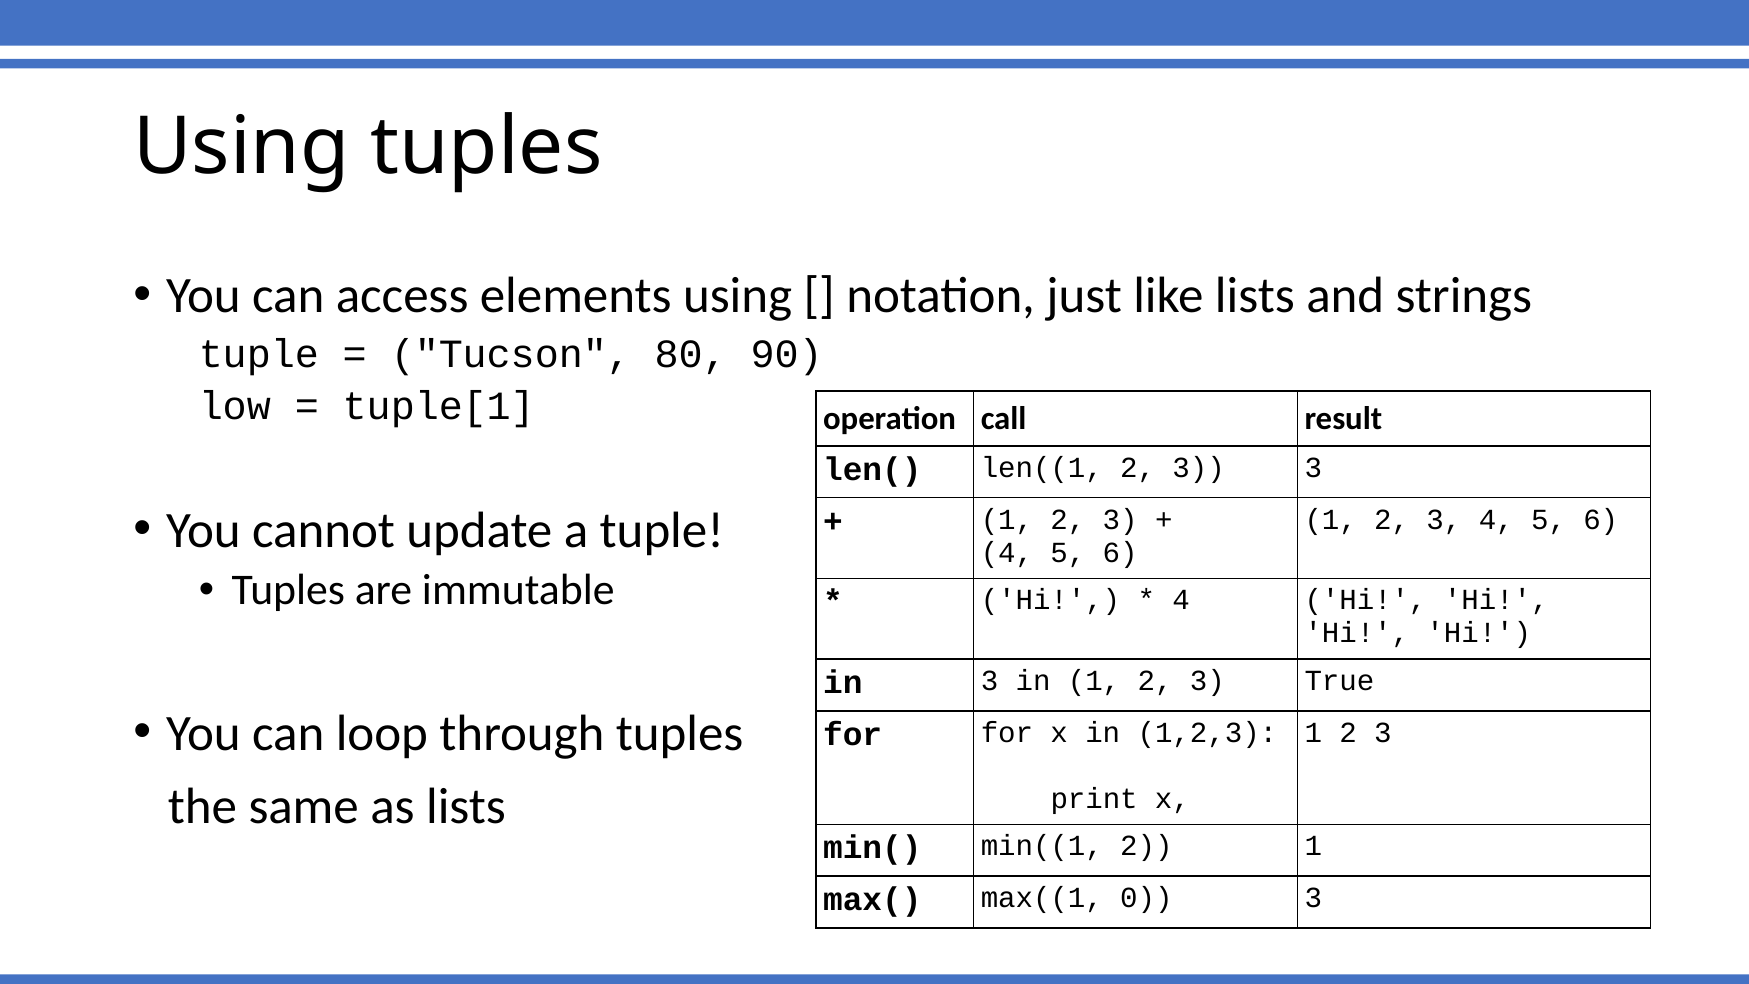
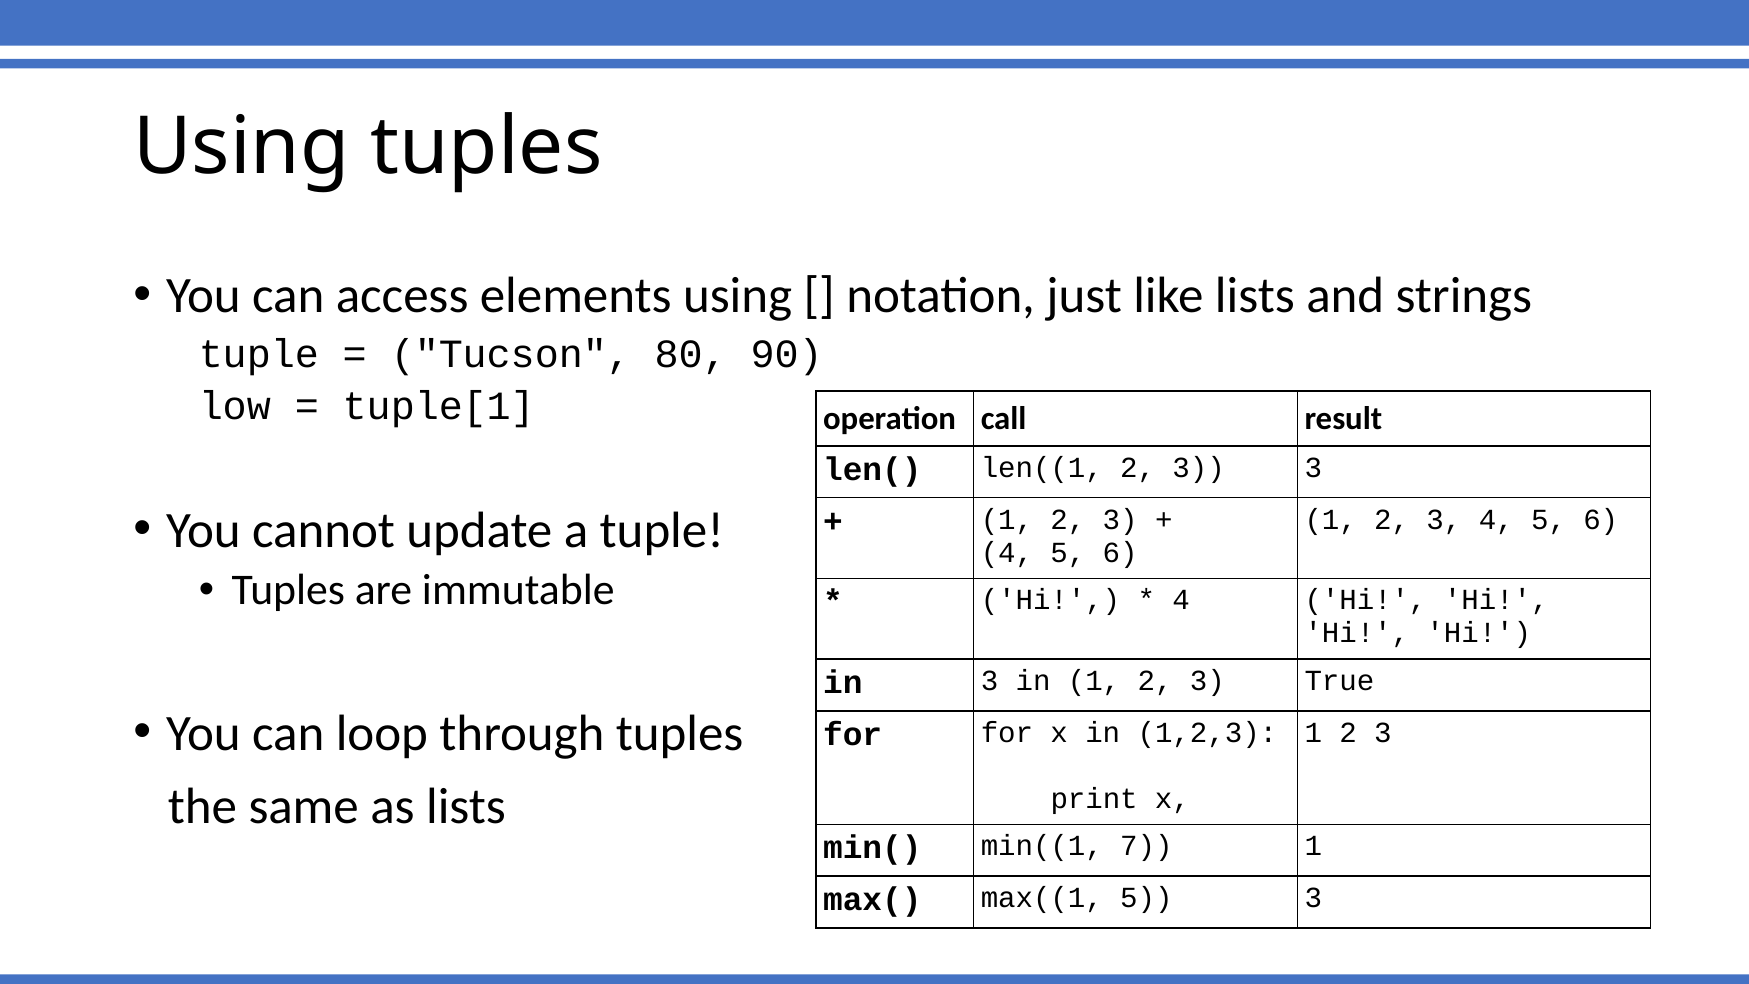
min((1 2: 2 -> 7
max((1 0: 0 -> 5
